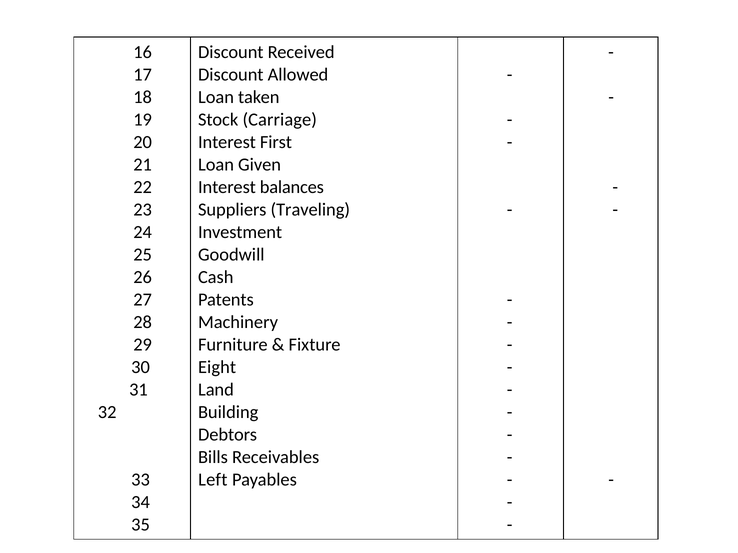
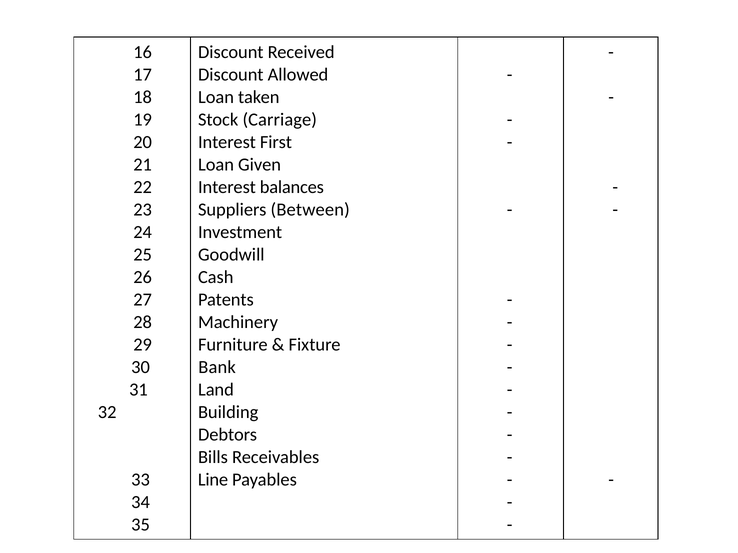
Traveling: Traveling -> Between
Eight: Eight -> Bank
Left: Left -> Line
